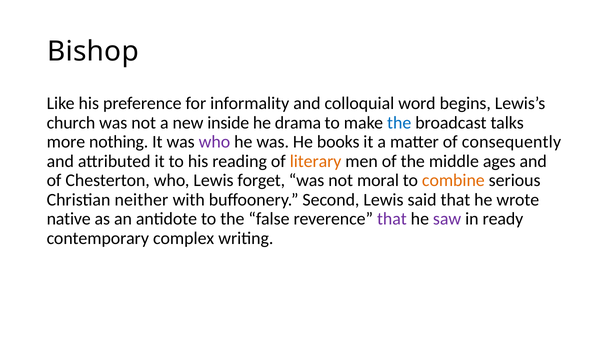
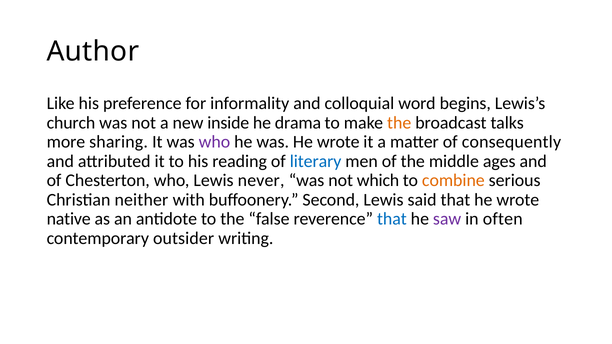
Bishop: Bishop -> Author
the at (399, 123) colour: blue -> orange
nothing: nothing -> sharing
was He books: books -> wrote
literary colour: orange -> blue
forget: forget -> never
moral: moral -> which
that at (392, 219) colour: purple -> blue
ready: ready -> often
complex: complex -> outsider
